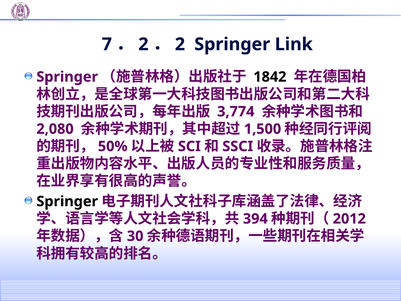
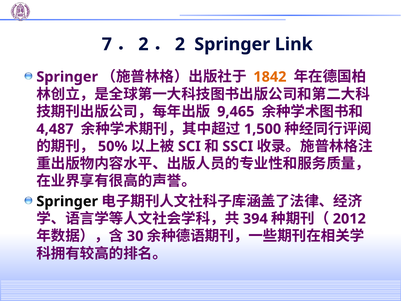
1842 colour: black -> orange
3,774: 3,774 -> 9,465
2,080: 2,080 -> 4,487
